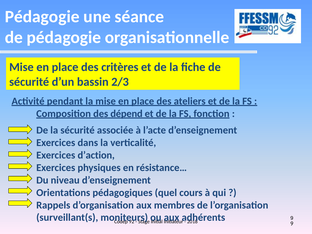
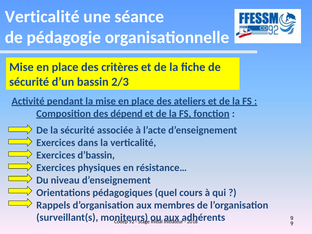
Pédagogie at (42, 17): Pédagogie -> Verticalité
d’action: d’action -> d’bassin
